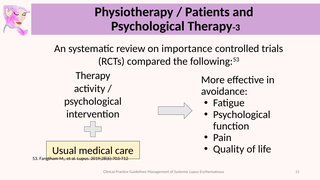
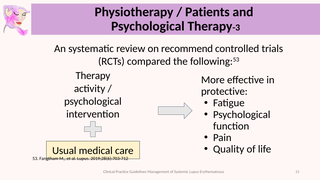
importance: importance -> recommend
avoidance: avoidance -> protective
